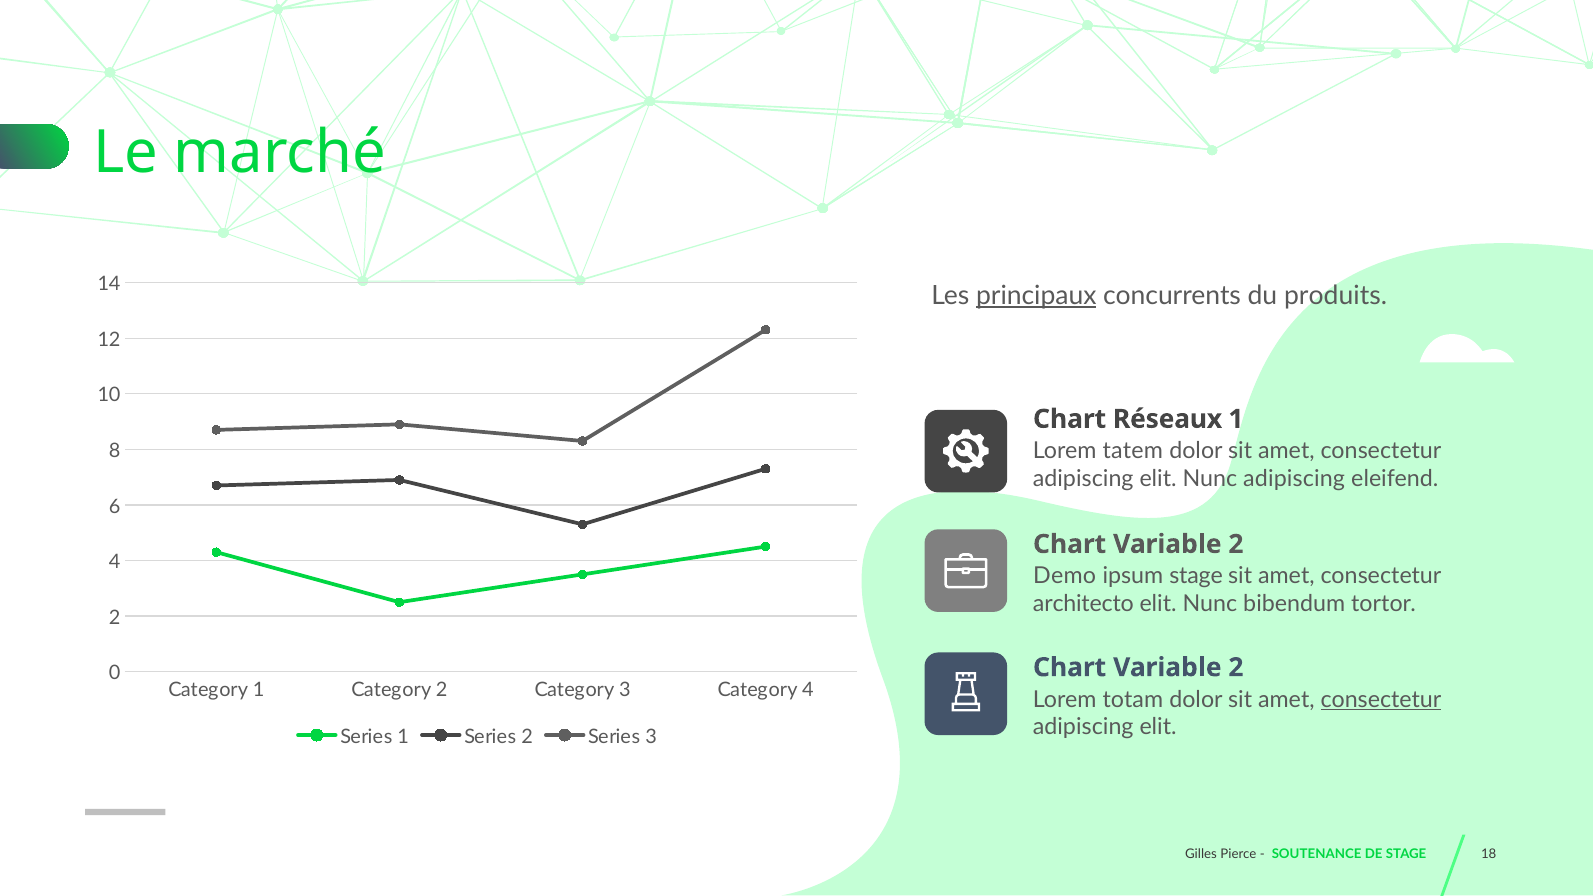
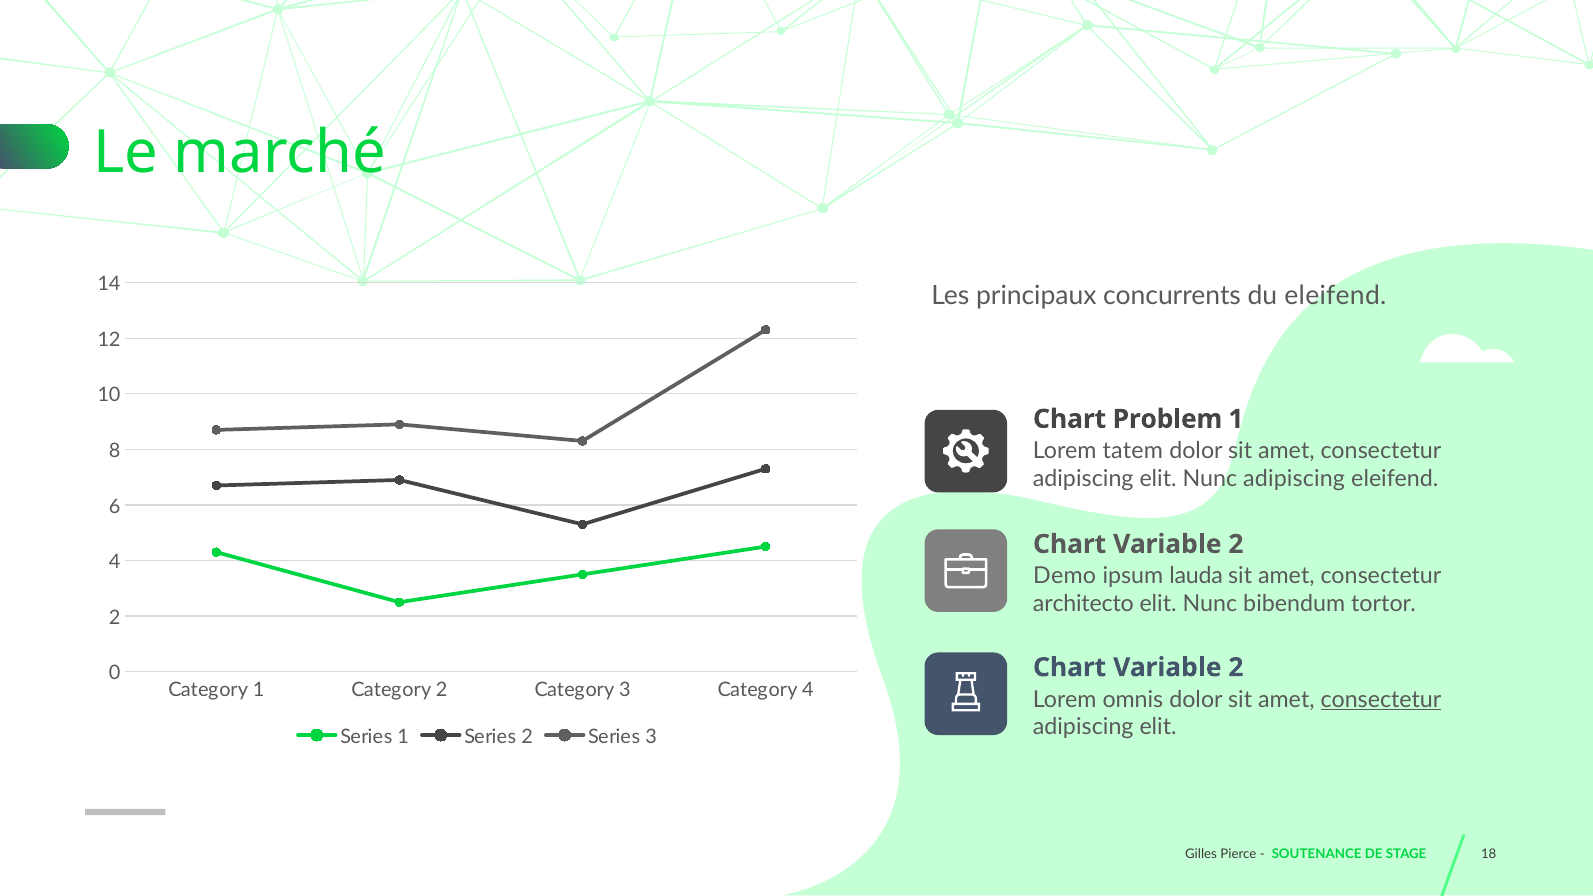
principaux underline: present -> none
du produits: produits -> eleifend
Réseaux: Réseaux -> Problem
ipsum stage: stage -> lauda
totam: totam -> omnis
